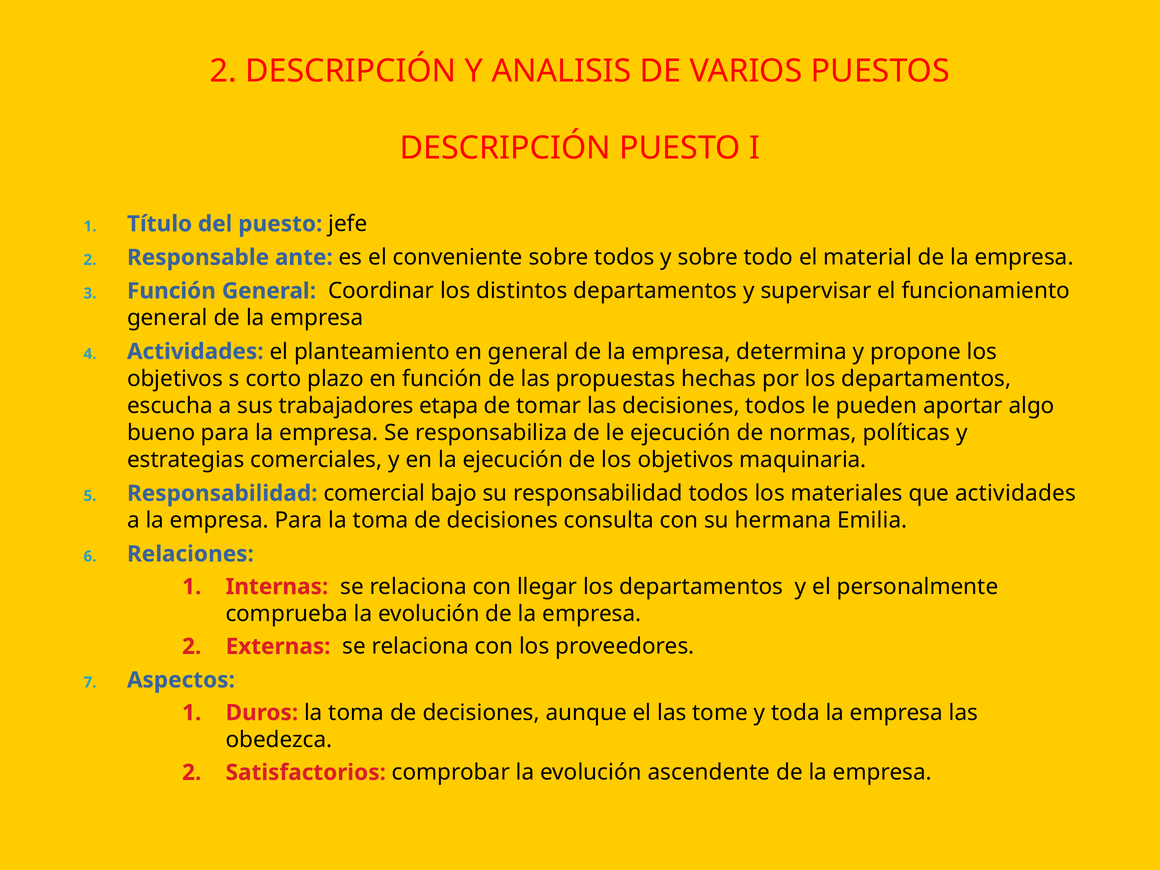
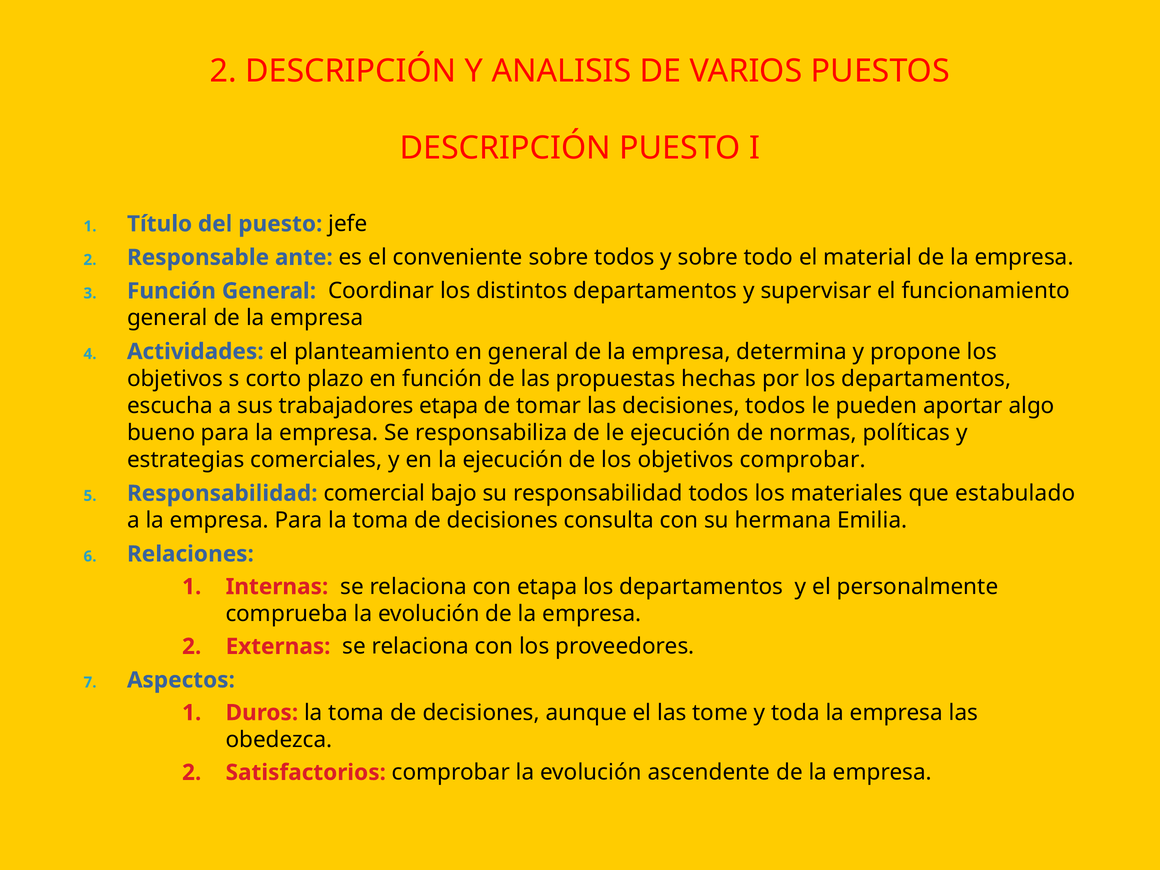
objetivos maquinaria: maquinaria -> comprobar
que actividades: actividades -> estabulado
con llegar: llegar -> etapa
